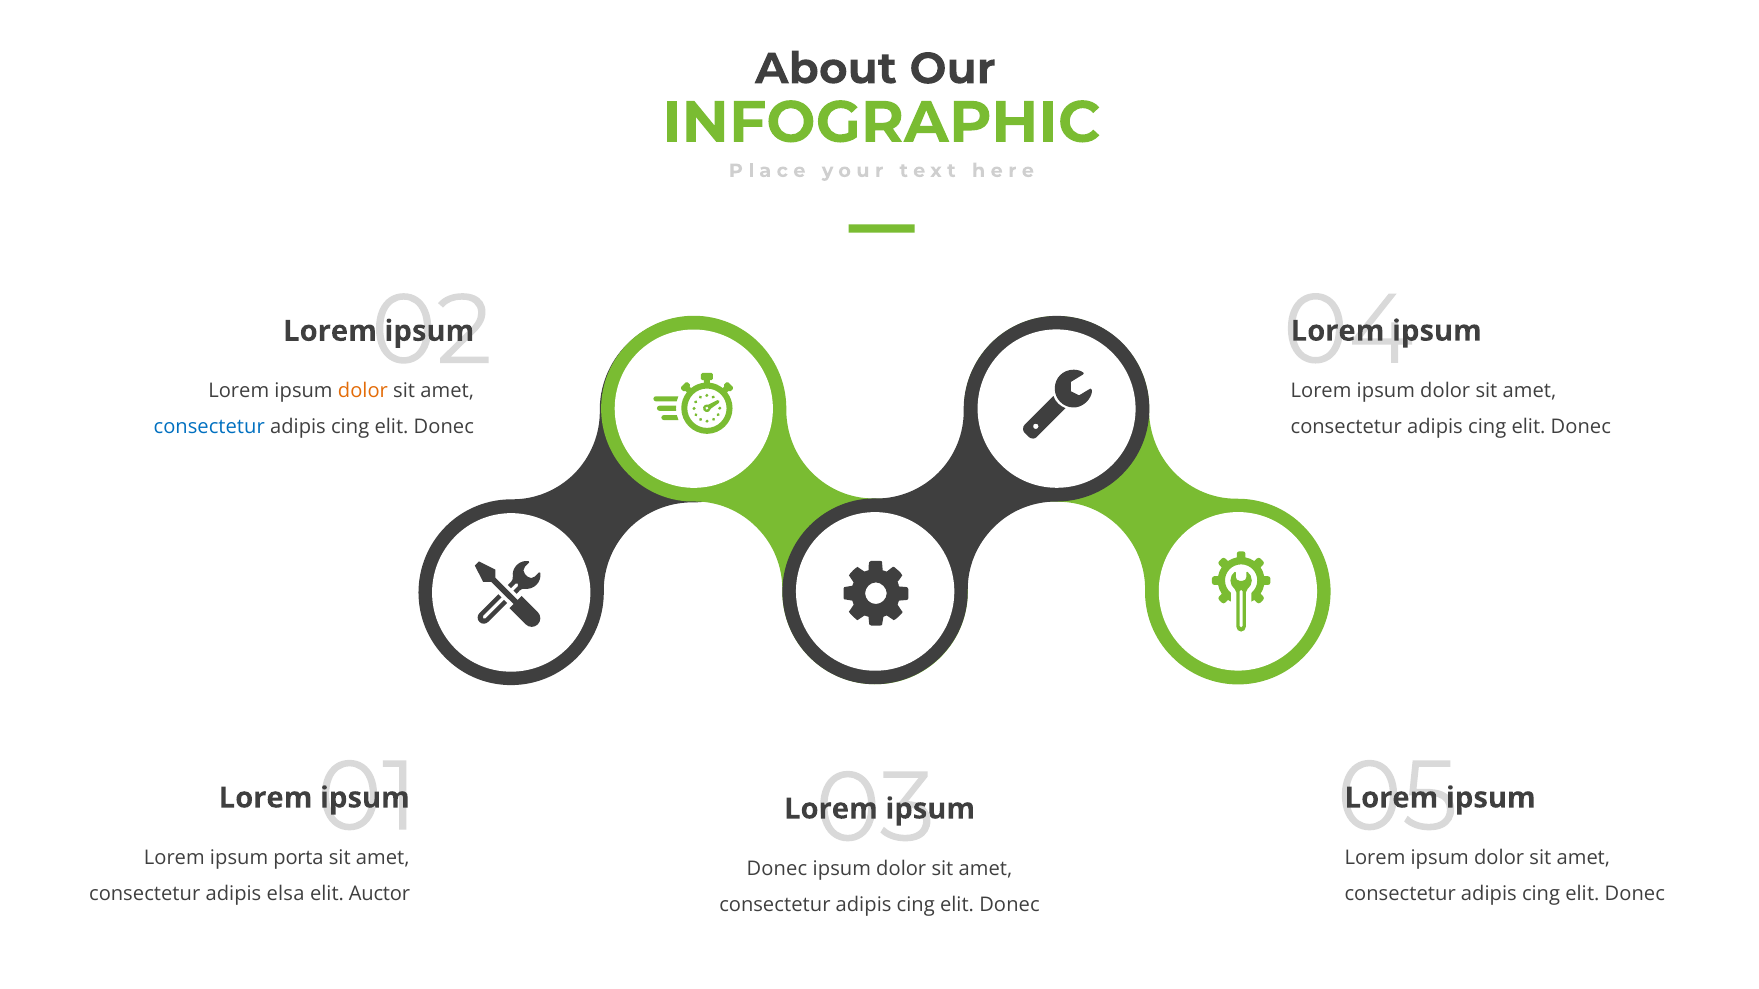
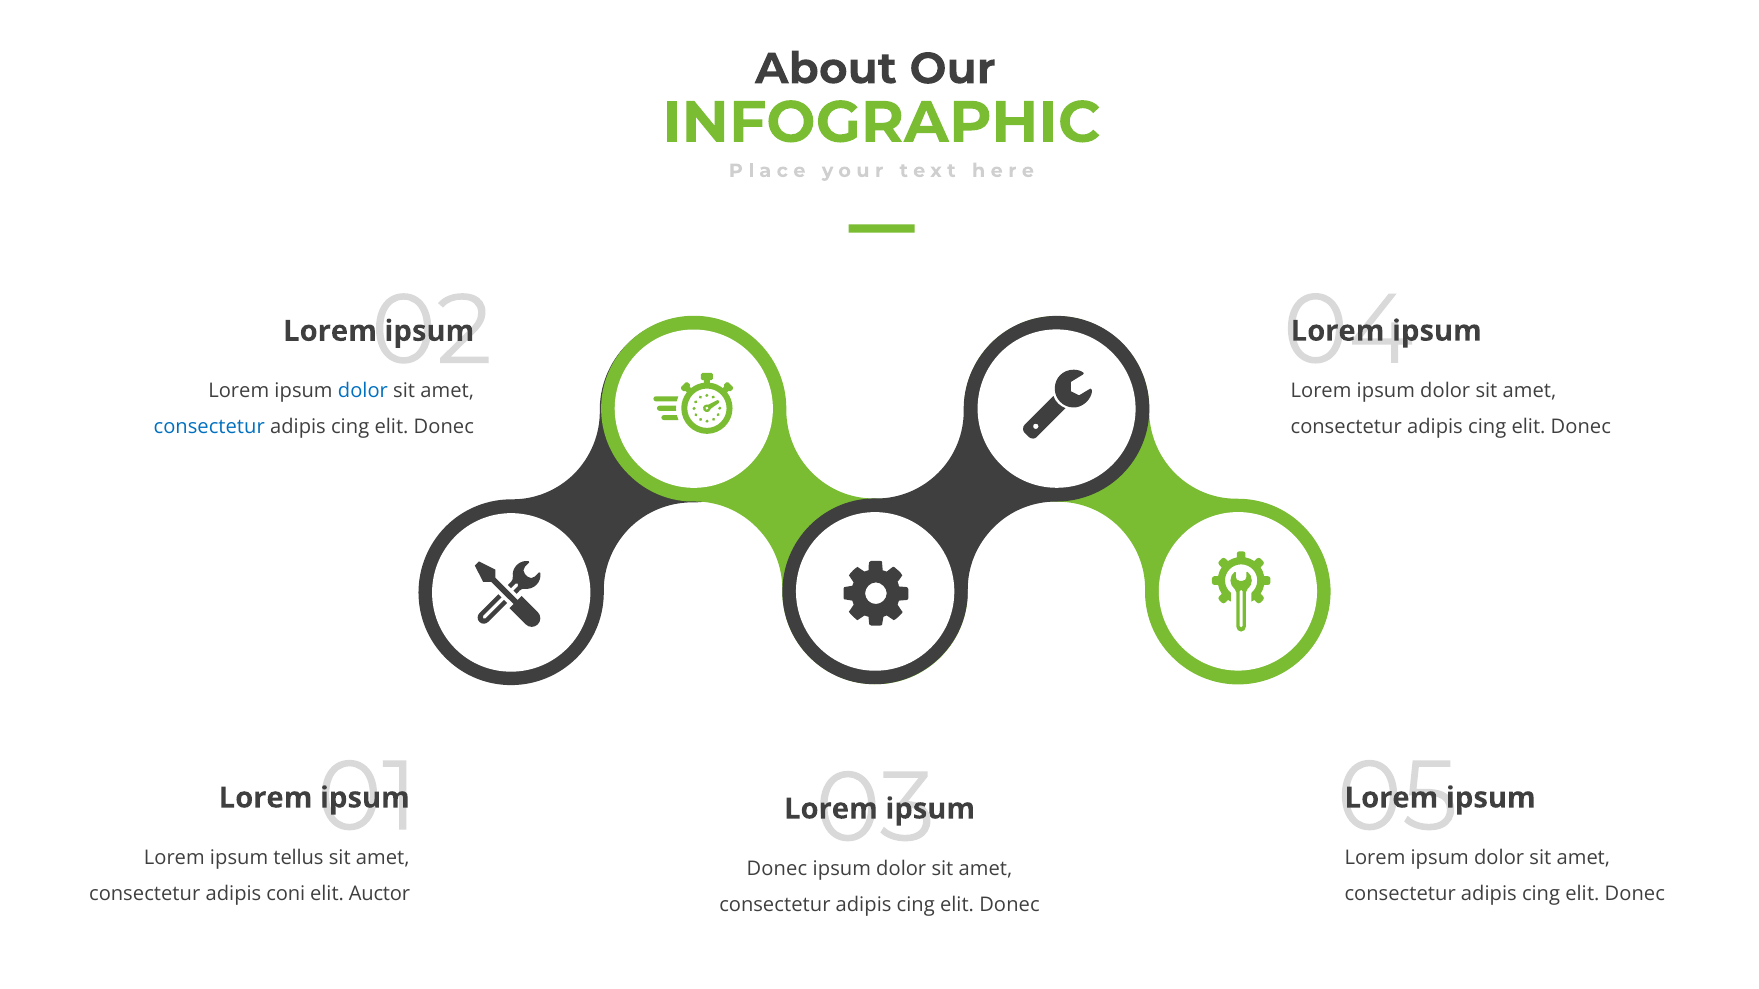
dolor at (363, 391) colour: orange -> blue
porta: porta -> tellus
elsa: elsa -> coni
